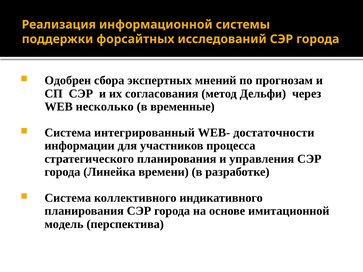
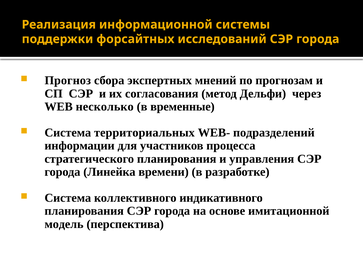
Одобрен: Одобрен -> Прогноз
интегрированный: интегрированный -> территориальных
достаточности: достаточности -> подразделений
